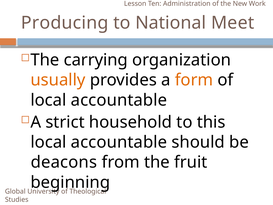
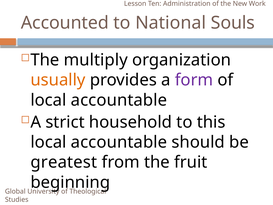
Producing: Producing -> Accounted
Meet: Meet -> Souls
carrying: carrying -> multiply
form colour: orange -> purple
deacons: deacons -> greatest
